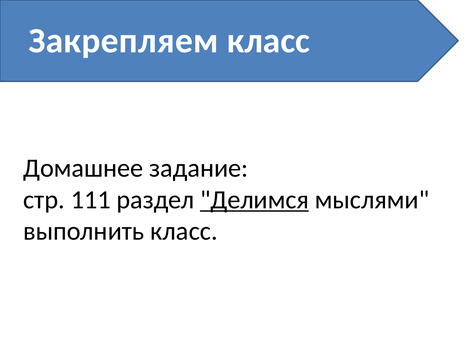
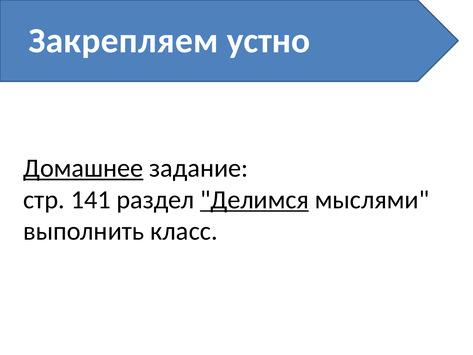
Закрепляем класс: класс -> устно
Домашнее underline: none -> present
111: 111 -> 141
